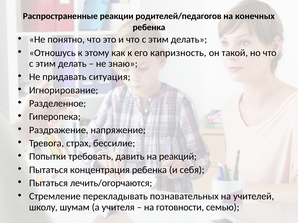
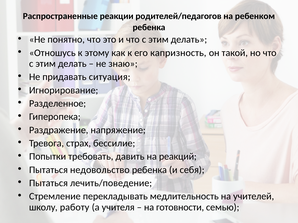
конечных: конечных -> ребенком
концентрация: концентрация -> недовольство
лечить/огорчаются: лечить/огорчаются -> лечить/поведение
познавательных: познавательных -> медлительность
шумам: шумам -> работу
